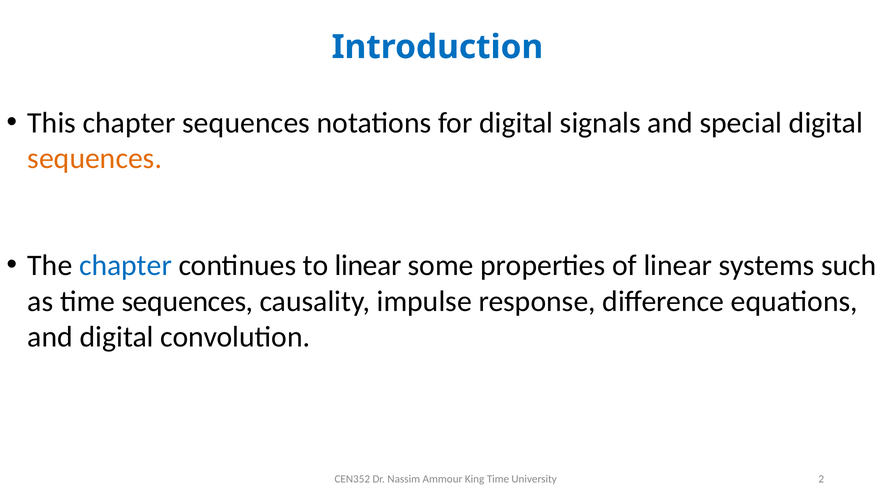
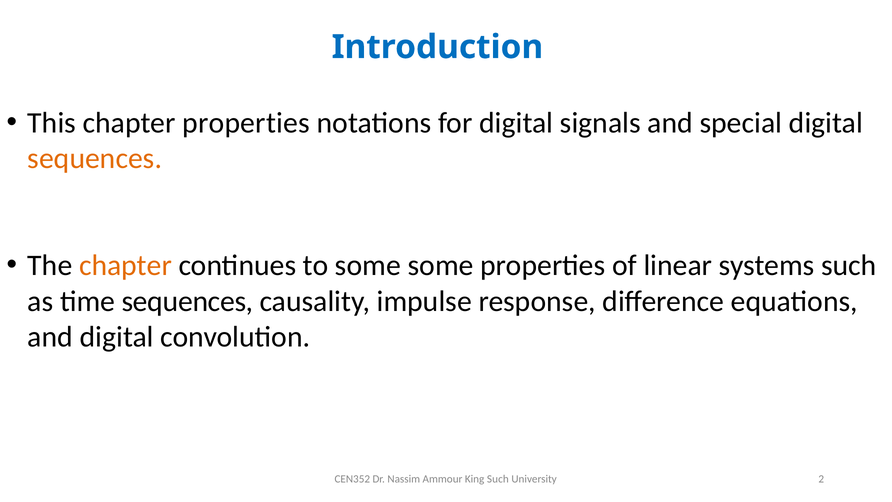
chapter sequences: sequences -> properties
chapter at (125, 266) colour: blue -> orange
to linear: linear -> some
King Time: Time -> Such
